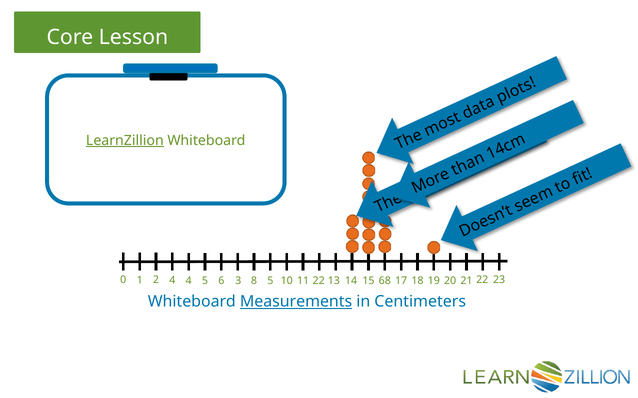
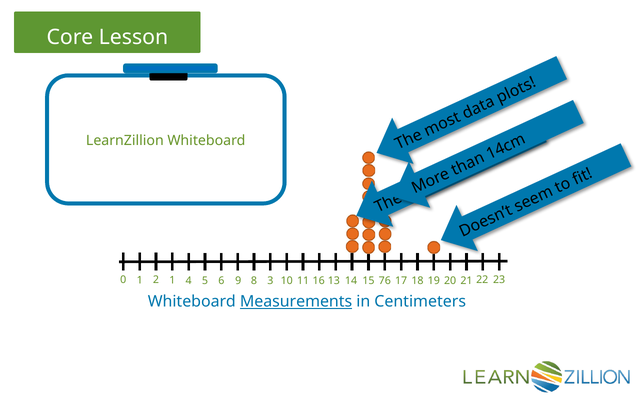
LearnZillion underline: present -> none
2 4: 4 -> 1
3: 3 -> 9
8 5: 5 -> 3
11 22: 22 -> 16
68: 68 -> 76
